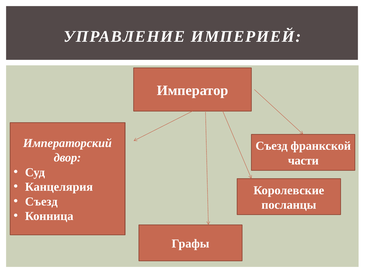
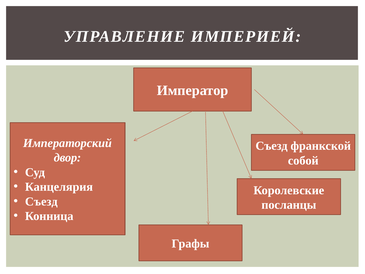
части: части -> собой
